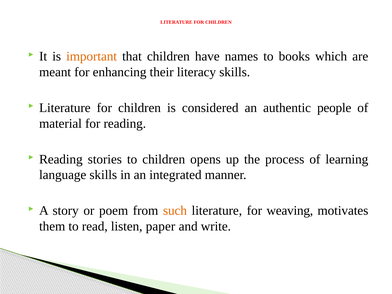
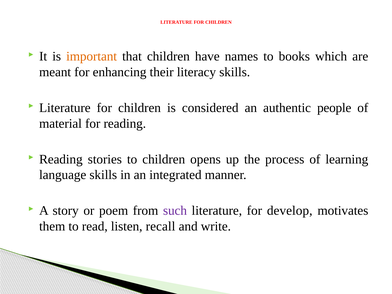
such colour: orange -> purple
weaving: weaving -> develop
paper: paper -> recall
